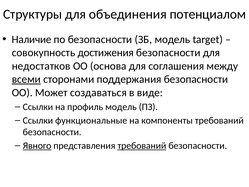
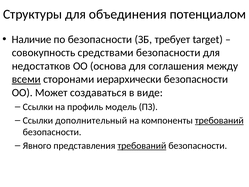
ЗБ модель: модель -> требует
достижения: достижения -> средствами
поддержания: поддержания -> иерархически
функциональные: функциональные -> дополнительный
требований at (219, 120) underline: none -> present
Явного underline: present -> none
